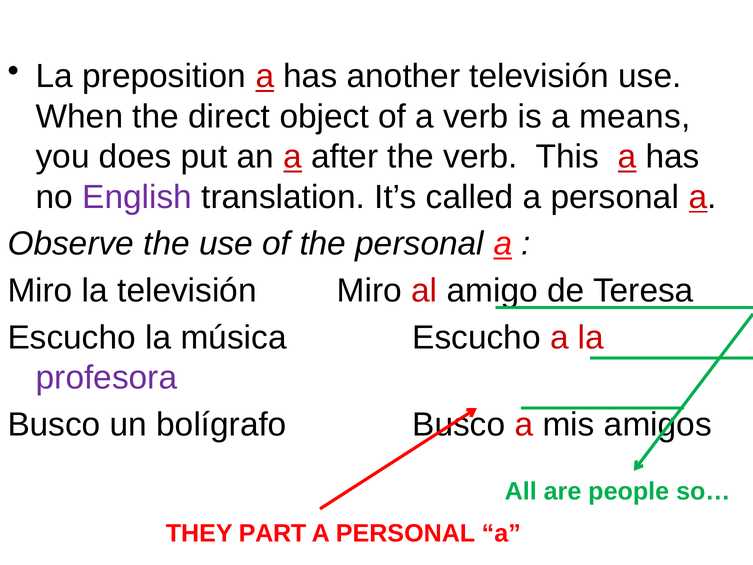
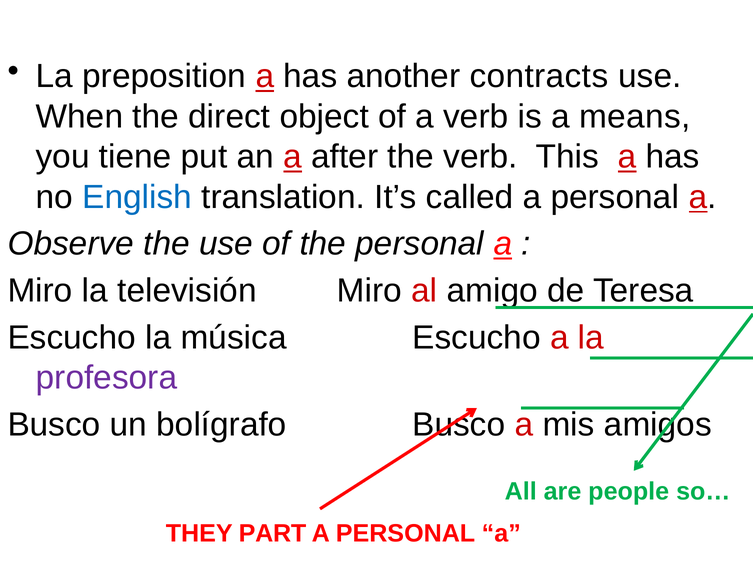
another televisión: televisión -> contracts
does: does -> tiene
English colour: purple -> blue
